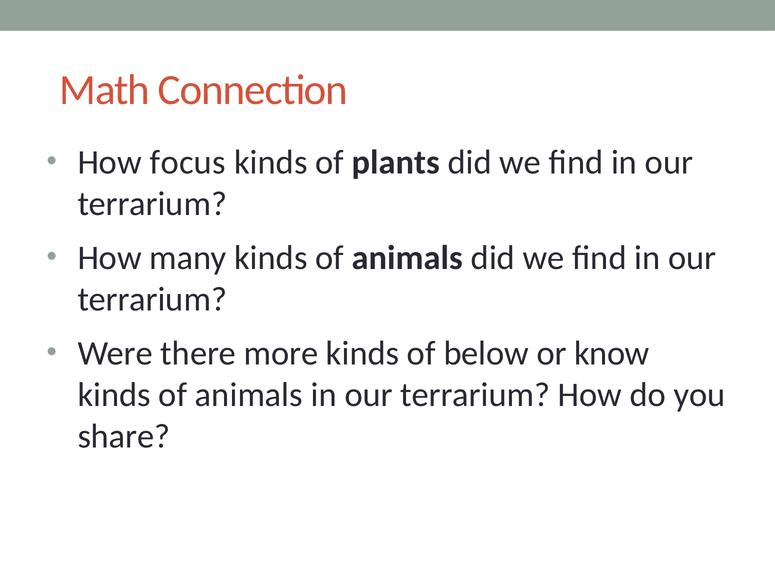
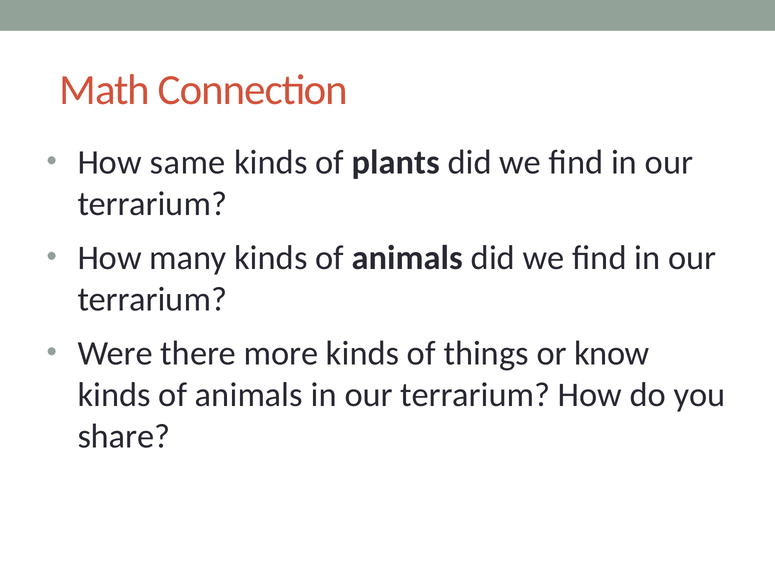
focus: focus -> same
below: below -> things
